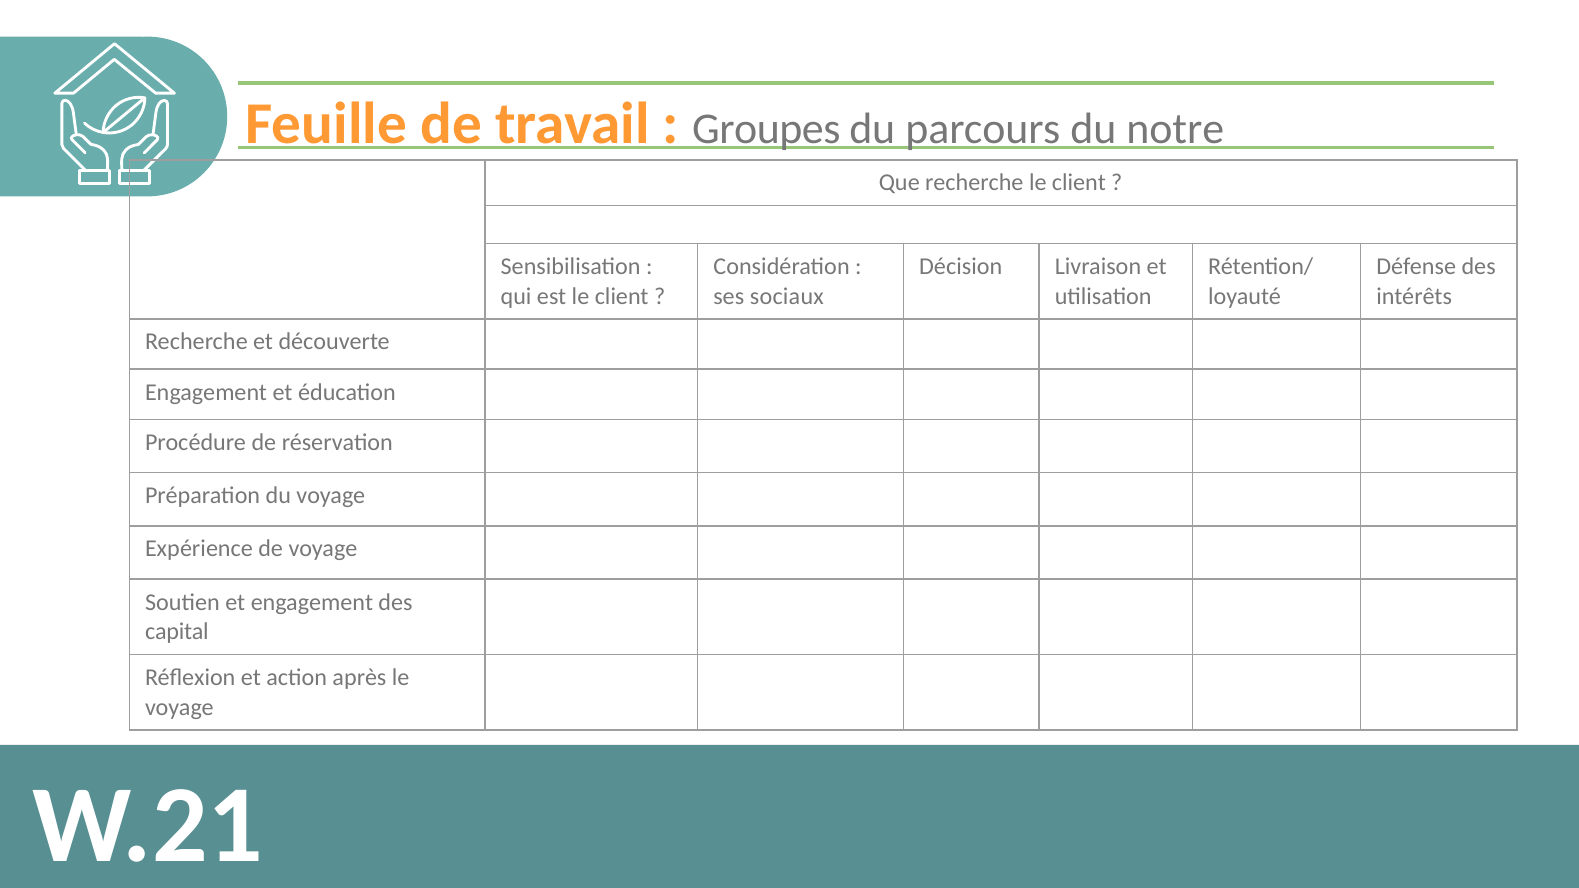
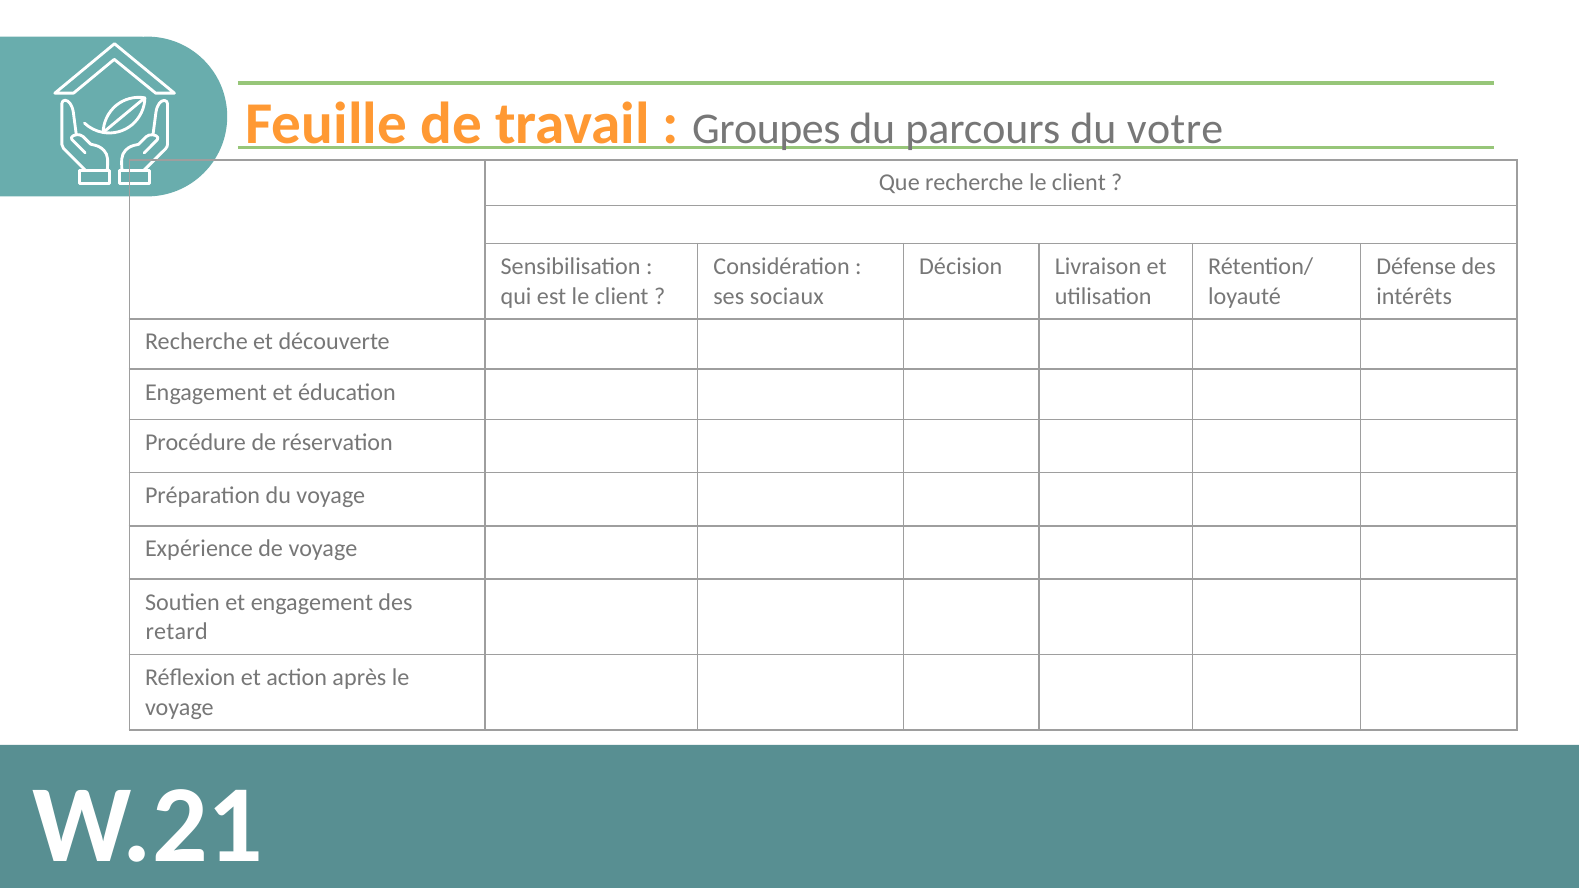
notre: notre -> votre
capital: capital -> retard
